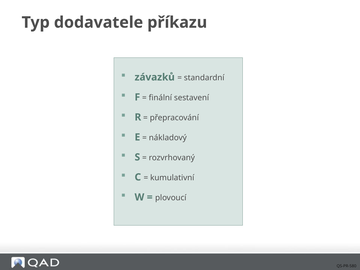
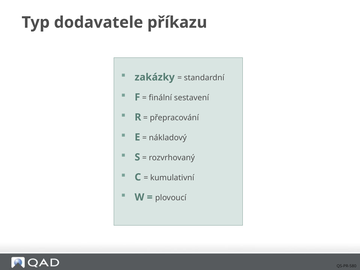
závazků: závazků -> zakázky
